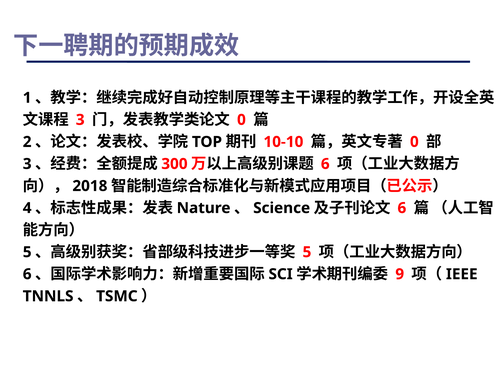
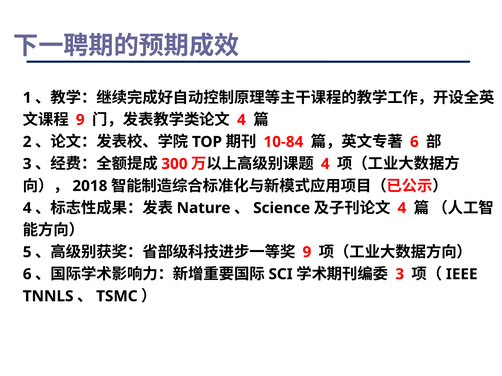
3 at (80, 120): 3 -> 9
0 at (241, 120): 0 -> 4
10-10: 10-10 -> 10-84
0 at (414, 142): 0 -> 6
6 at (325, 164): 6 -> 4
6 at (402, 208): 6 -> 4
5 at (307, 252): 5 -> 9
9 at (400, 275): 9 -> 3
